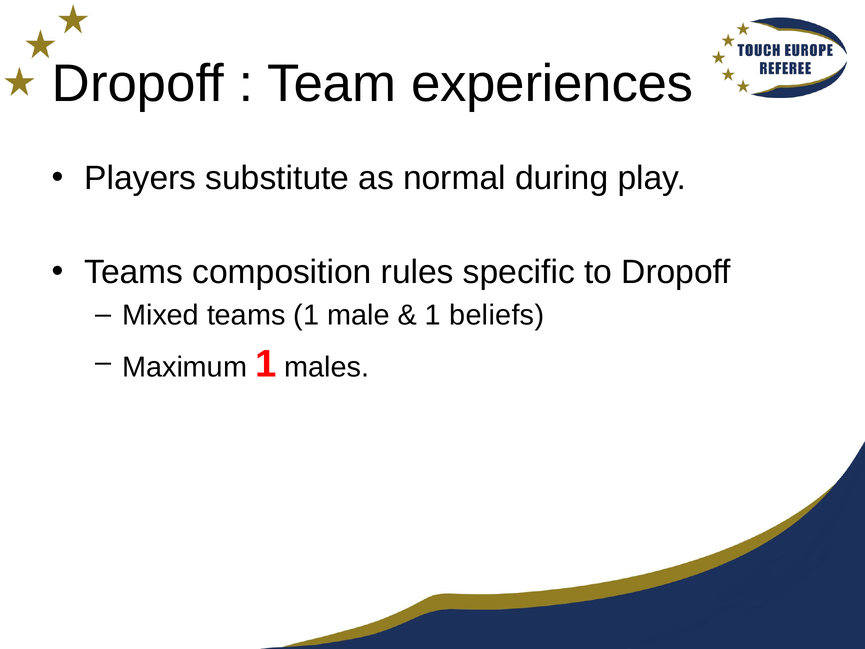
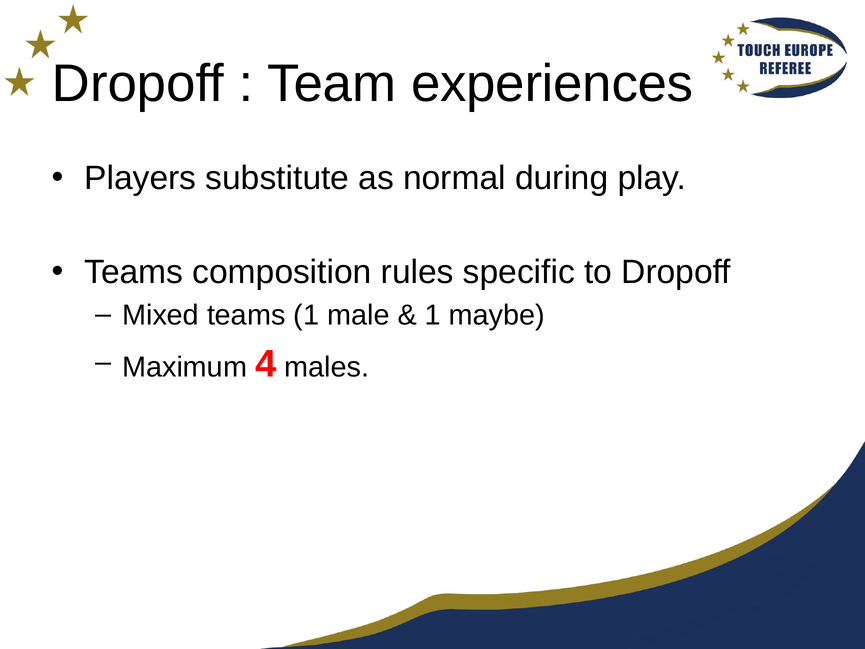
beliefs: beliefs -> maybe
Maximum 1: 1 -> 4
